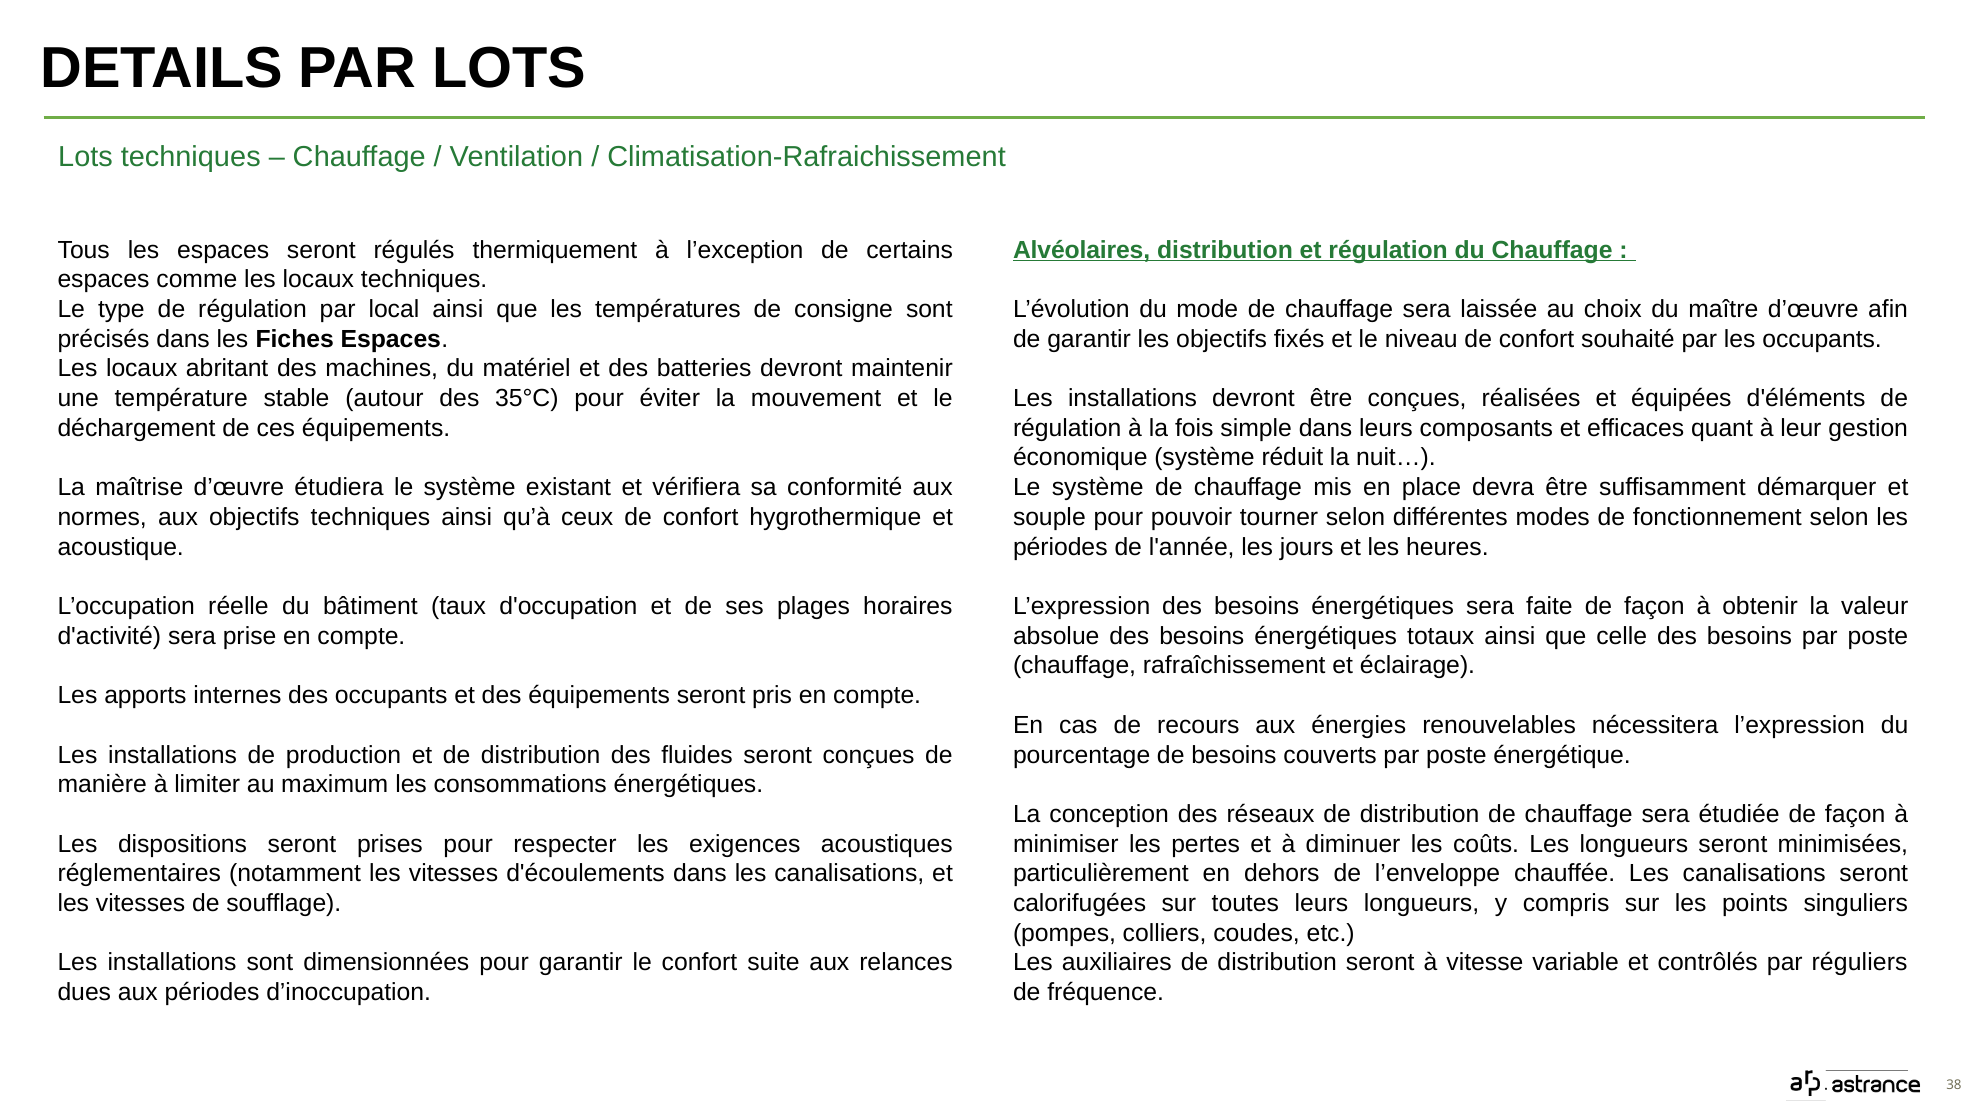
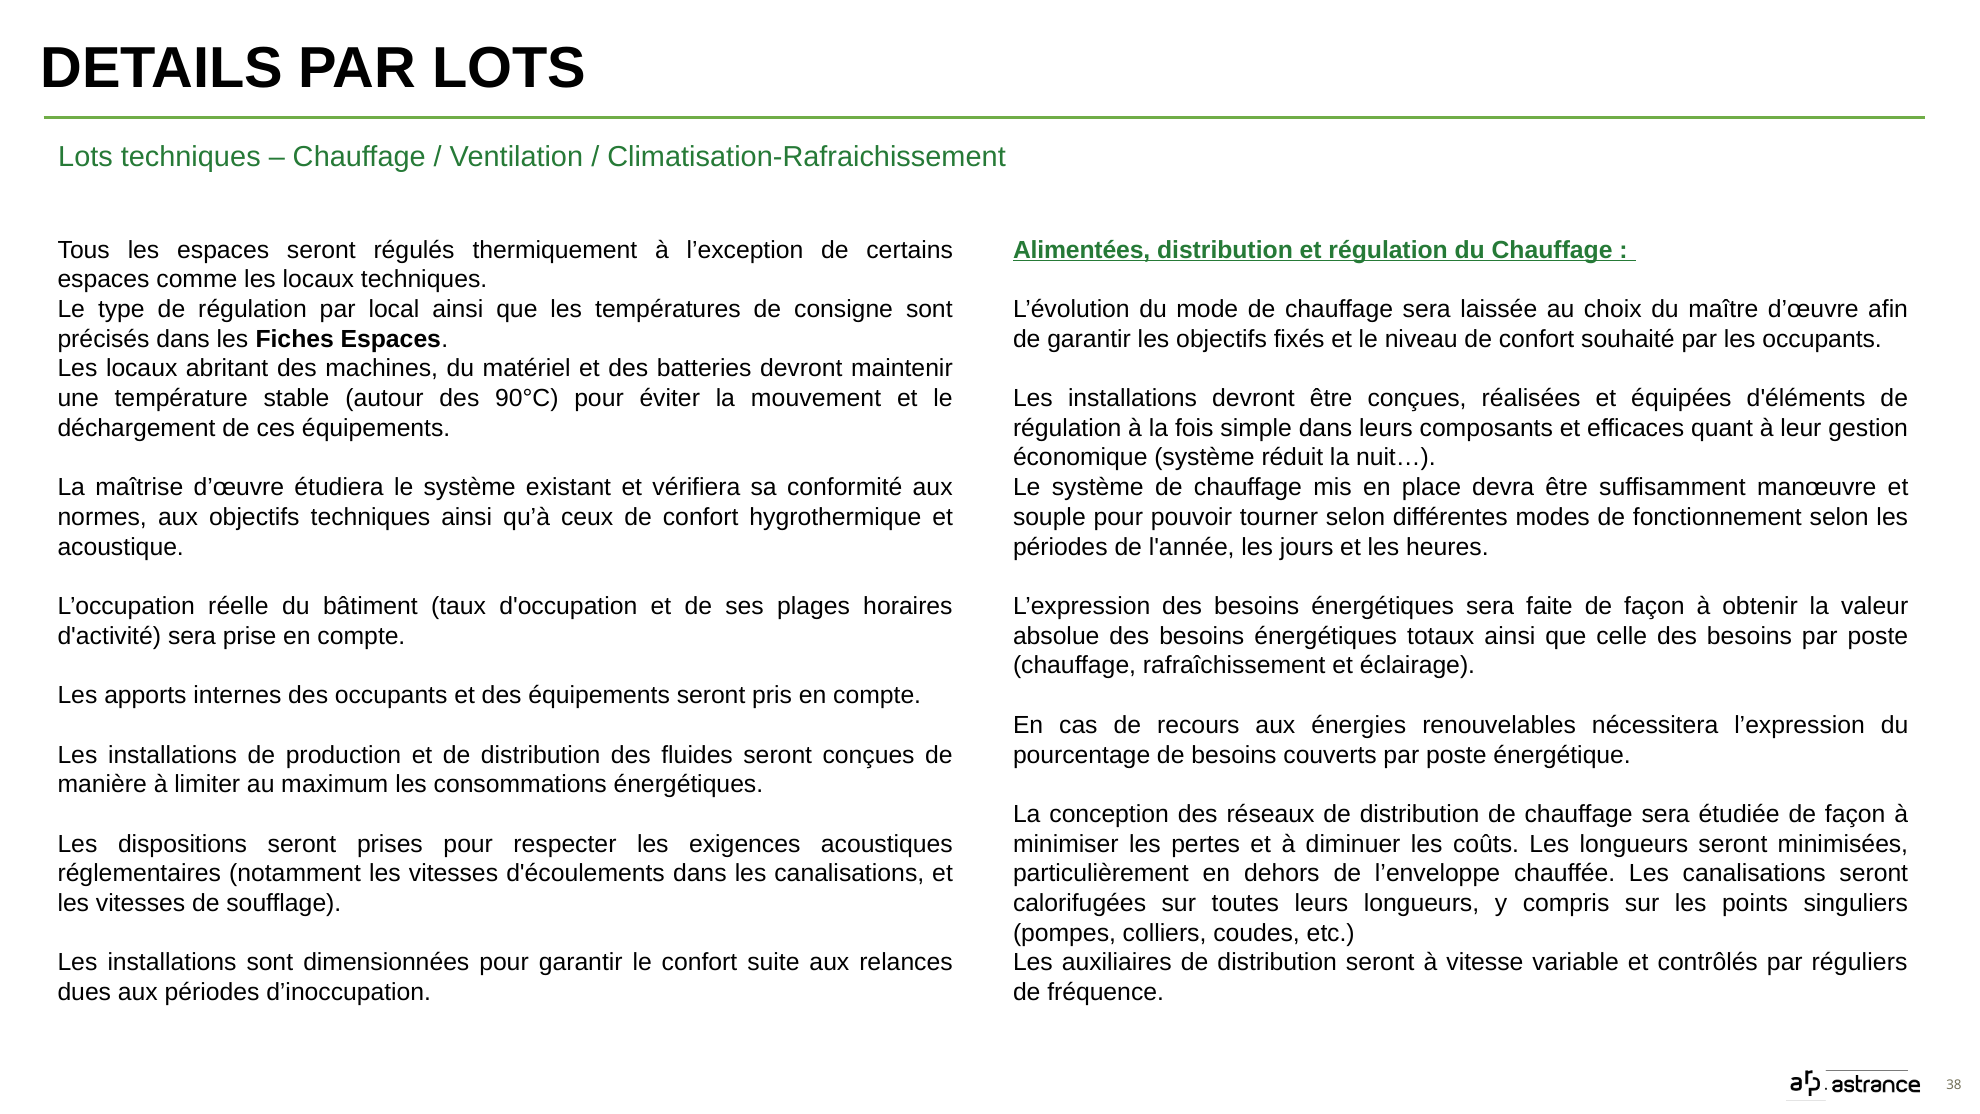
Alvéolaires: Alvéolaires -> Alimentées
35°C: 35°C -> 90°C
démarquer: démarquer -> manœuvre
